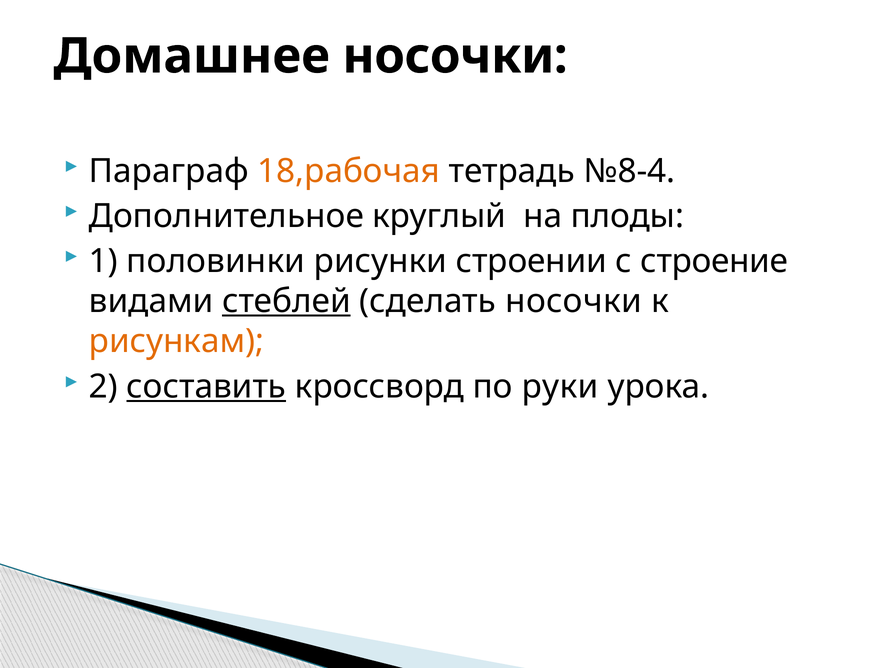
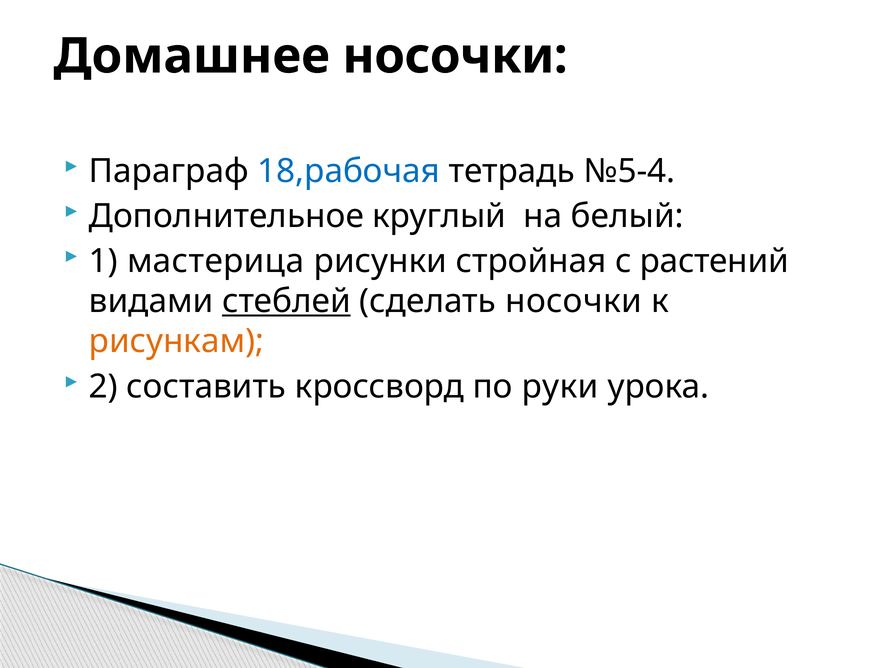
18,рабочая colour: orange -> blue
№8-4: №8-4 -> №5-4
плоды: плоды -> белый
половинки: половинки -> мастерица
строении: строении -> стройная
строение: строение -> растений
составить underline: present -> none
